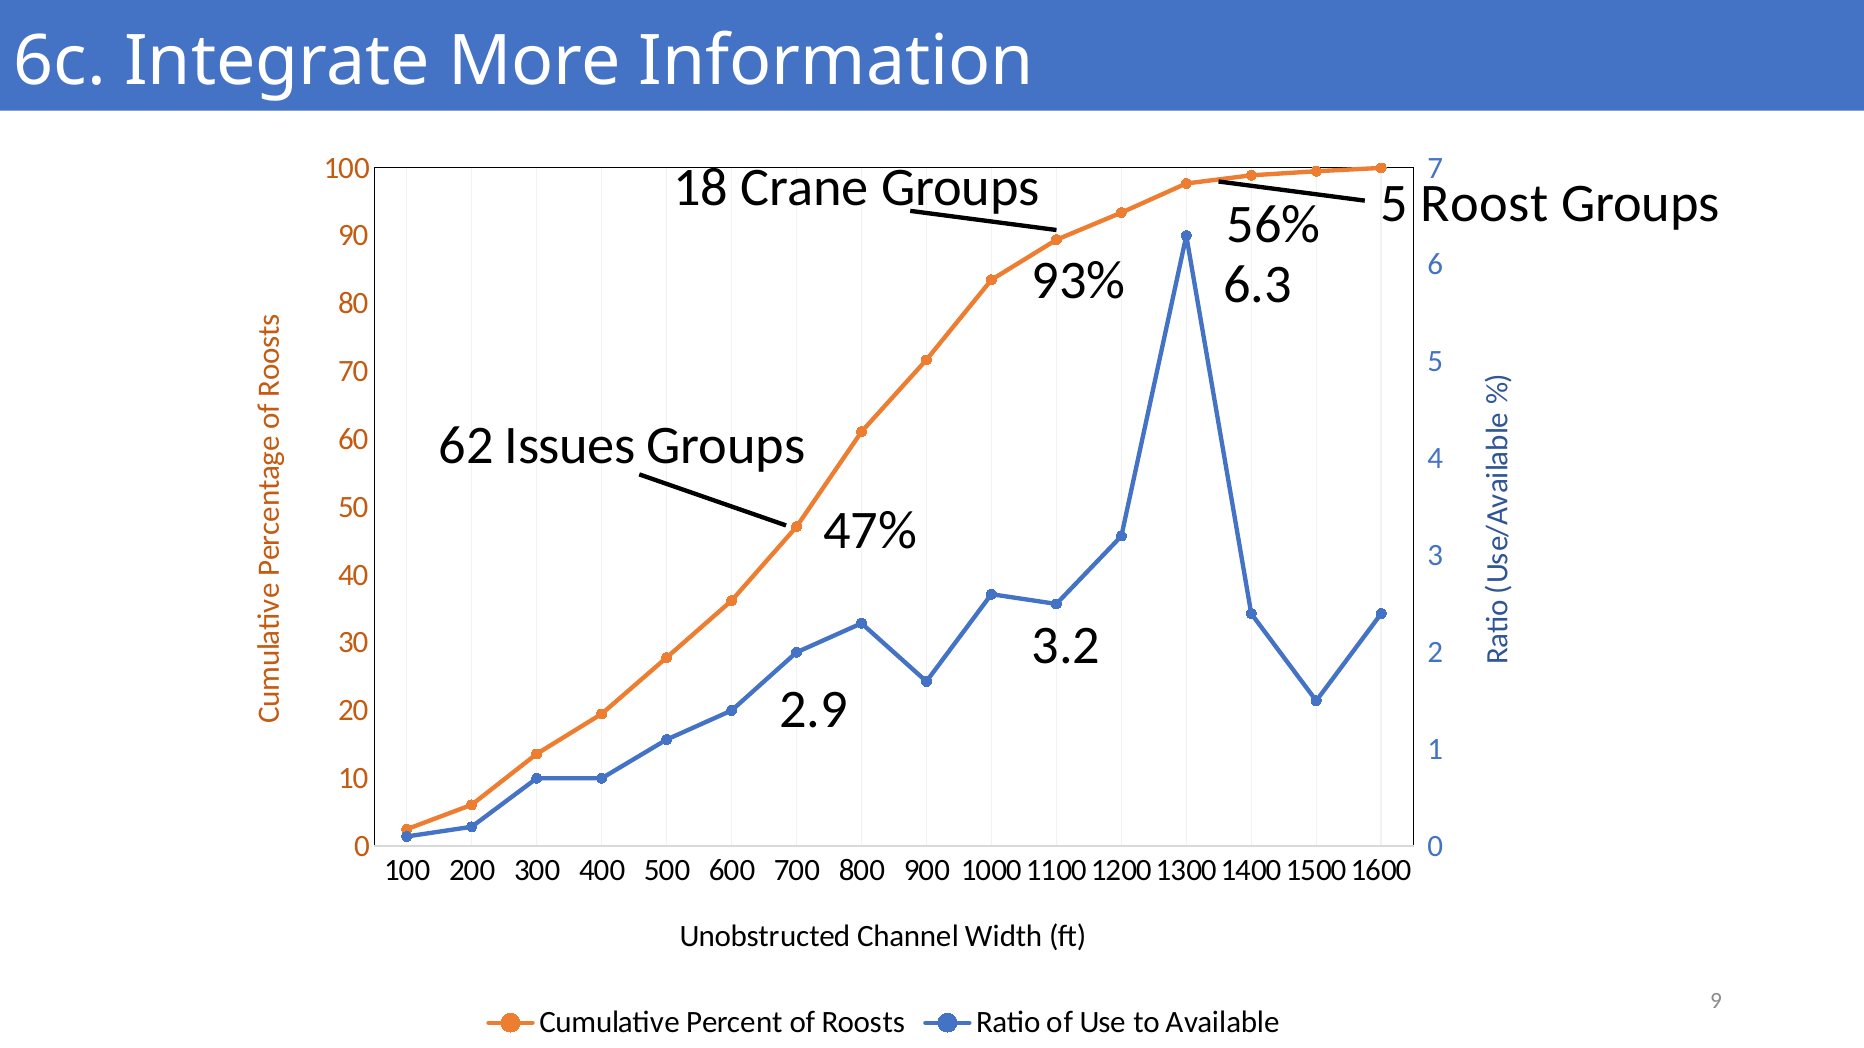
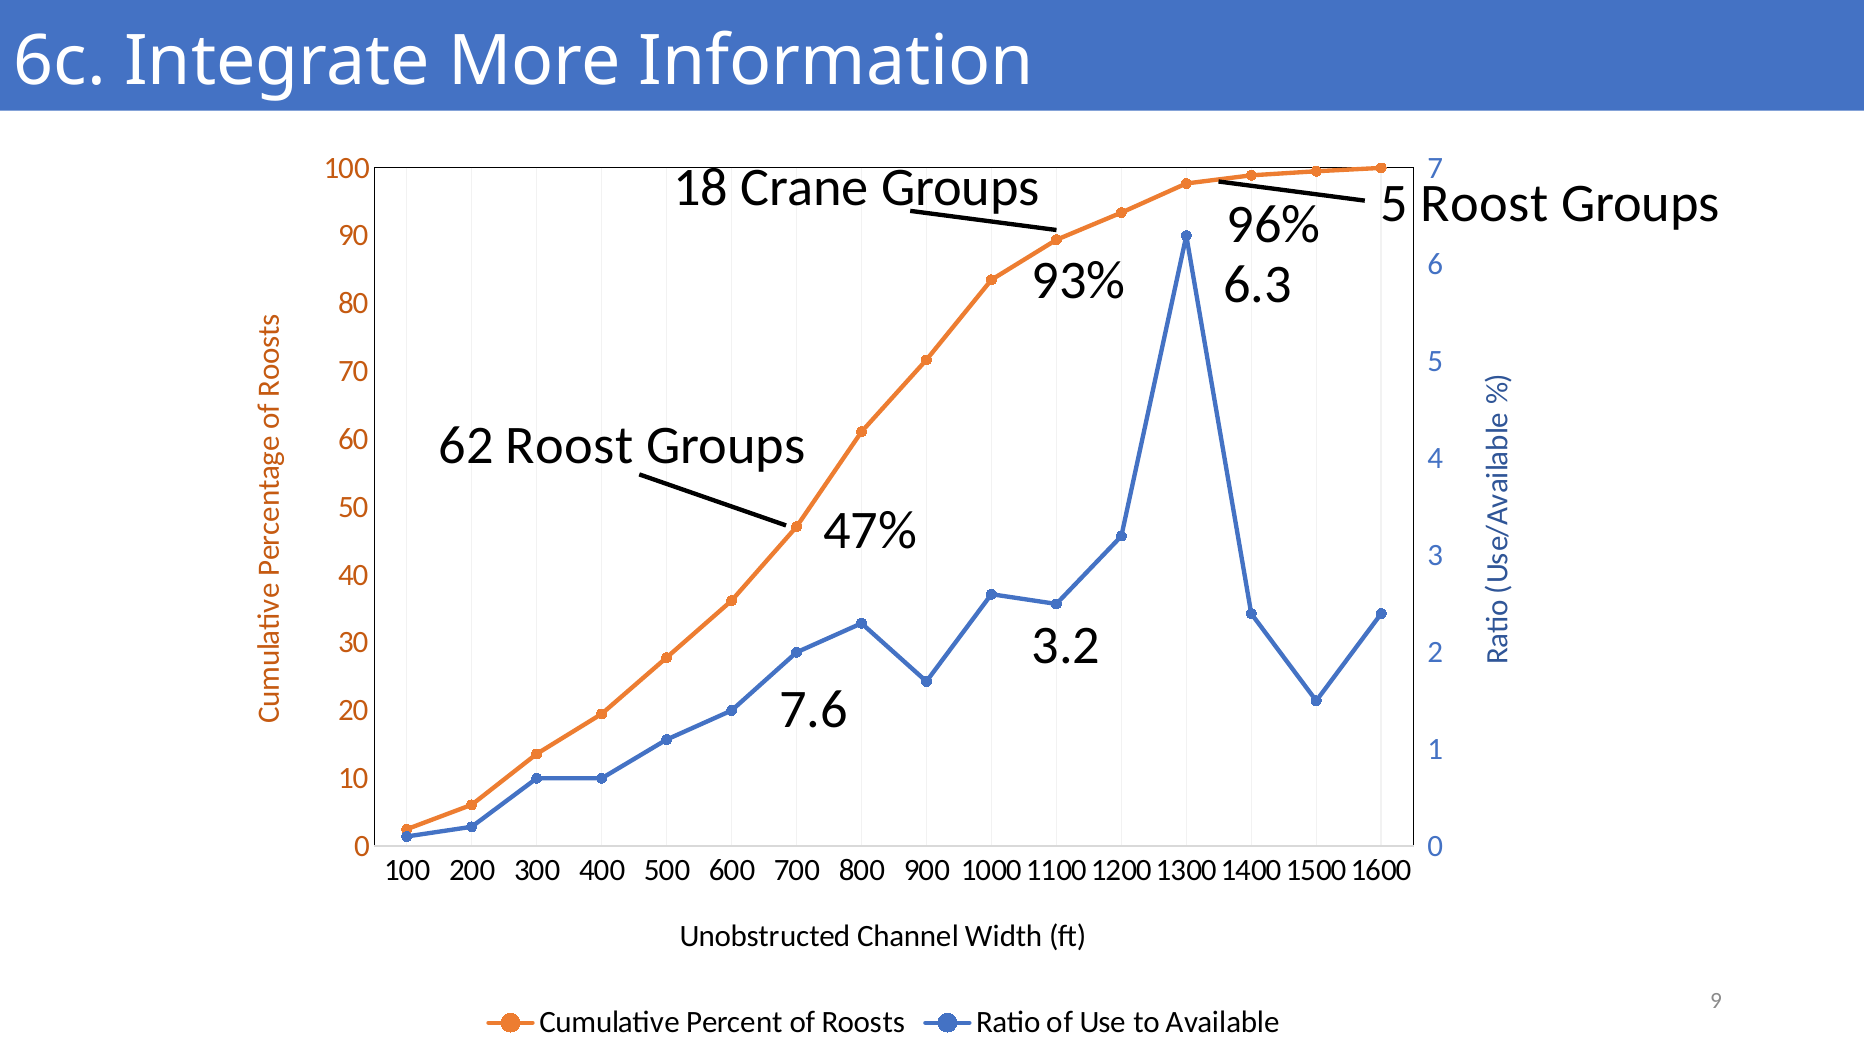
56%: 56% -> 96%
62 Issues: Issues -> Roost
2.9: 2.9 -> 7.6
